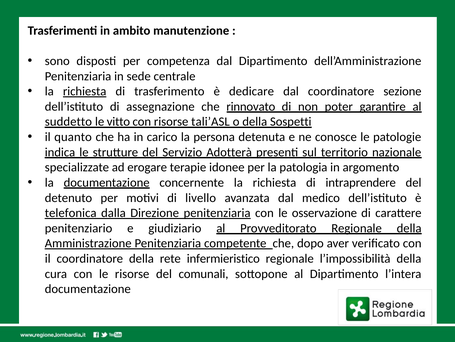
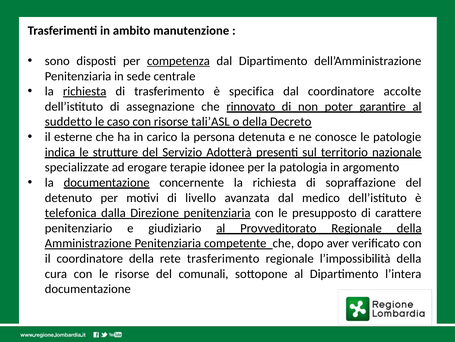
competenza underline: none -> present
dedicare: dedicare -> specifica
sezione: sezione -> accolte
vitto: vitto -> caso
Sospetti: Sospetti -> Decreto
quanto: quanto -> esterne
intraprendere: intraprendere -> sopraffazione
osservazione: osservazione -> presupposto
rete infermieristico: infermieristico -> trasferimento
